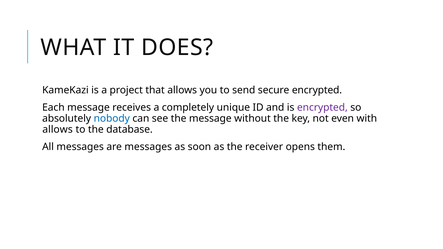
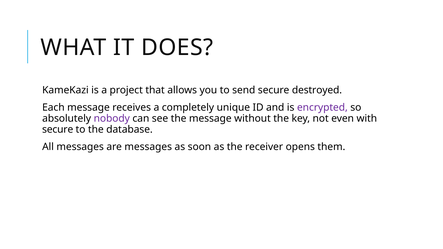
secure encrypted: encrypted -> destroyed
nobody colour: blue -> purple
allows at (58, 129): allows -> secure
